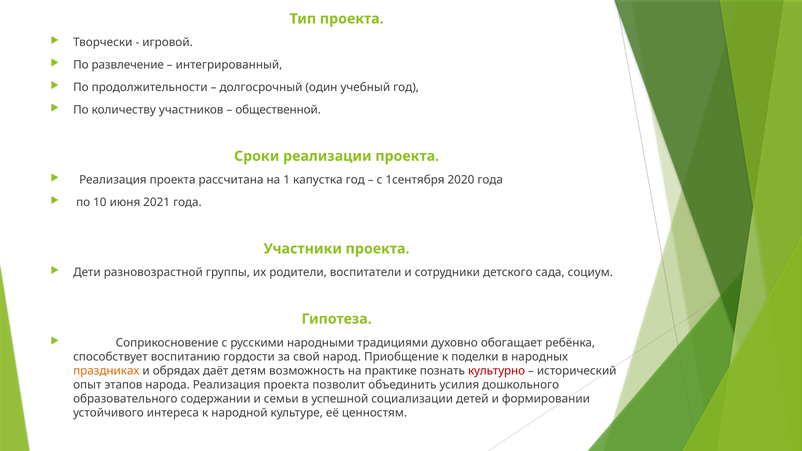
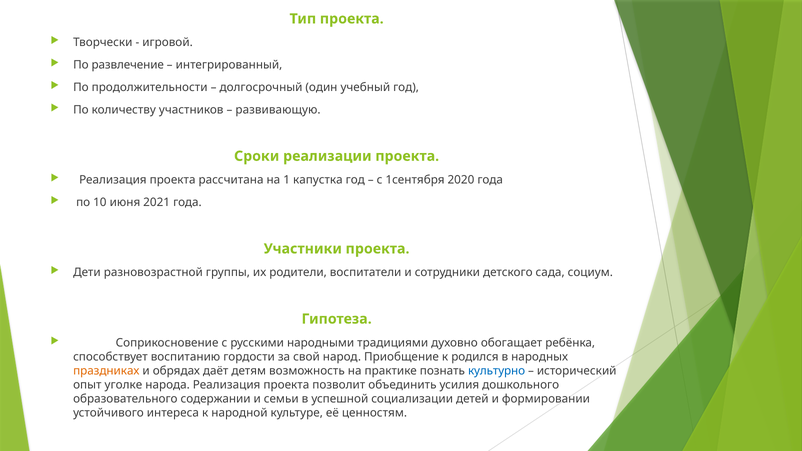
общественной: общественной -> развивающую
поделки: поделки -> родился
культурно colour: red -> blue
этапов: этапов -> уголке
